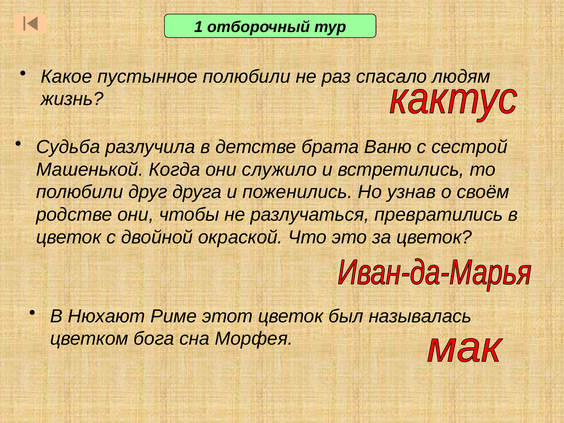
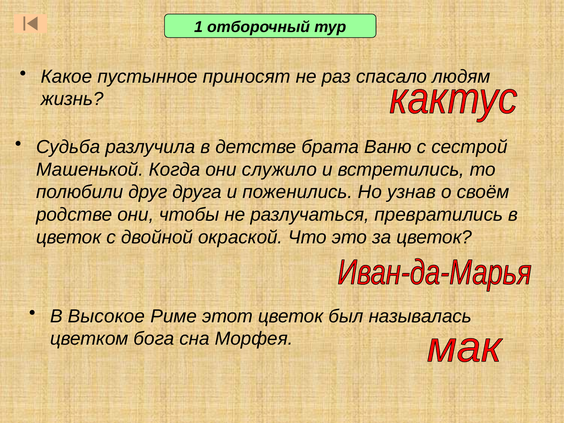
пустынное полюбили: полюбили -> приносят
Нюхают: Нюхают -> Высокое
